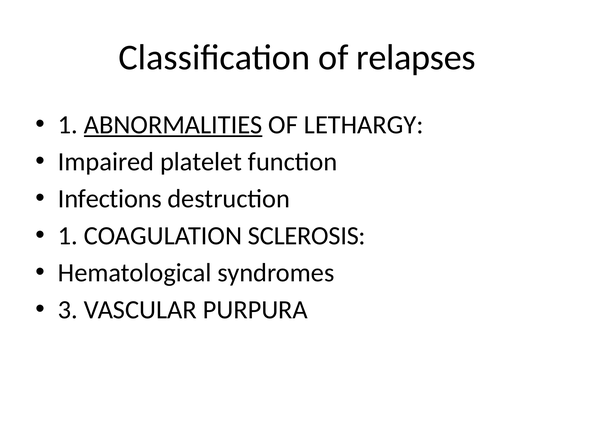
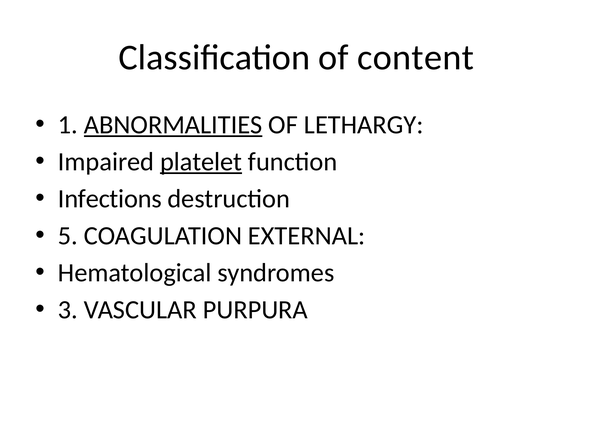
relapses: relapses -> content
platelet underline: none -> present
1 at (68, 236): 1 -> 5
SCLEROSIS: SCLEROSIS -> EXTERNAL
